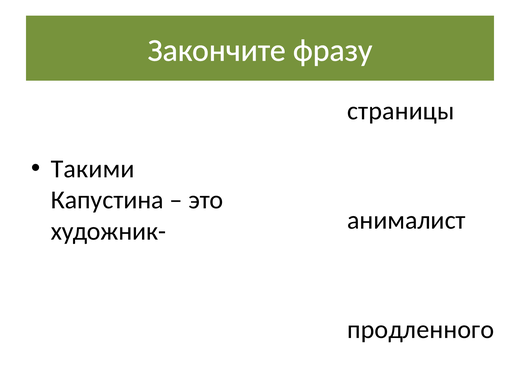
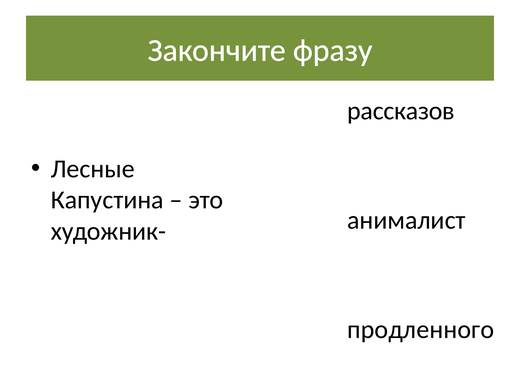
страницы: страницы -> рассказов
Такими: Такими -> Лесные
